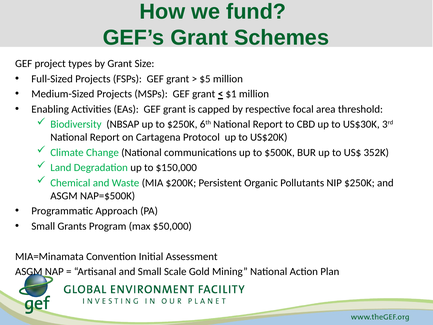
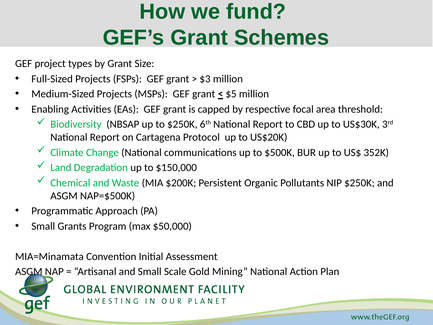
$5: $5 -> $3
$1: $1 -> $5
